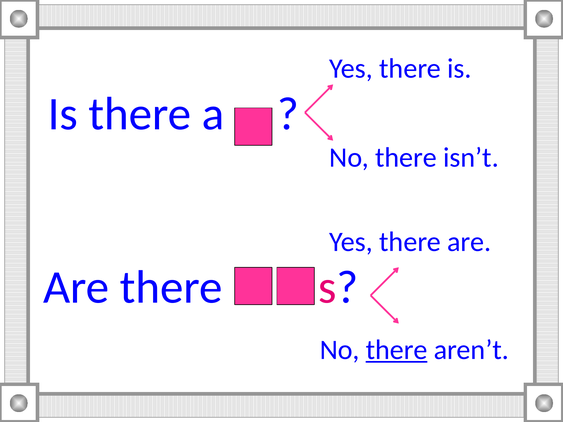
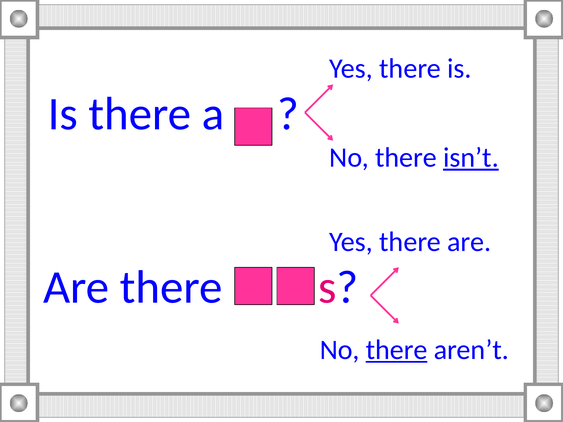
isn’t underline: none -> present
